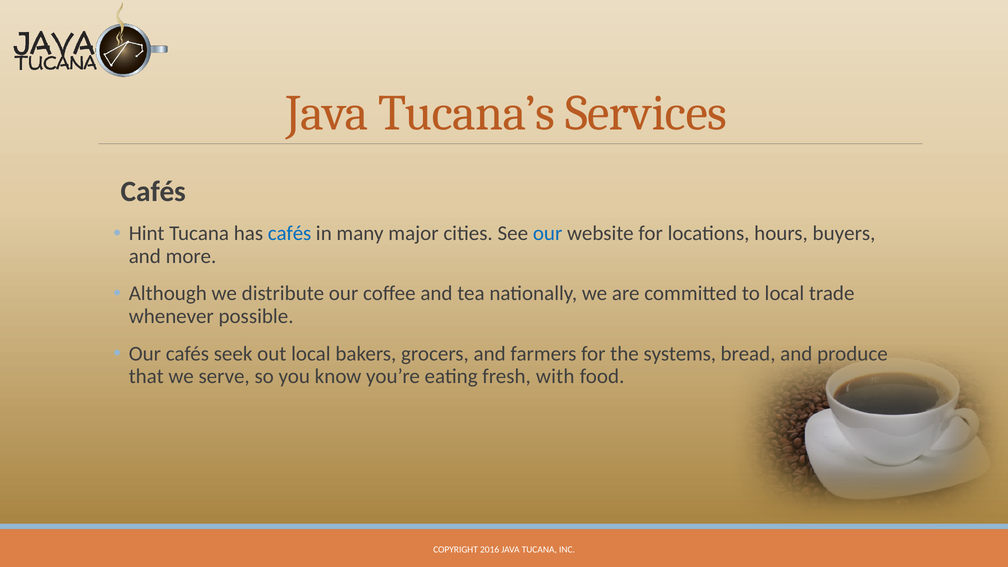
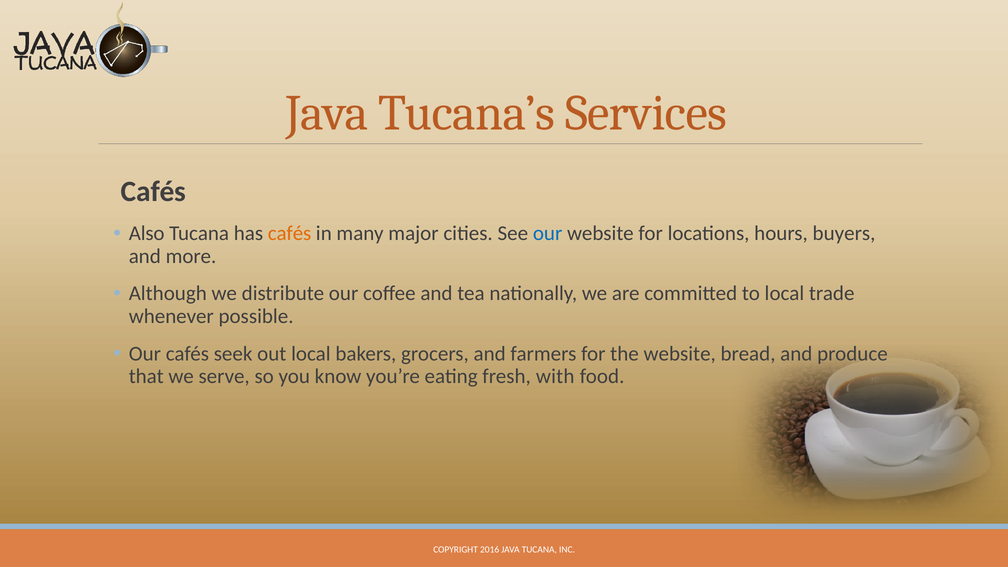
Hint: Hint -> Also
cafés at (290, 233) colour: blue -> orange
the systems: systems -> website
